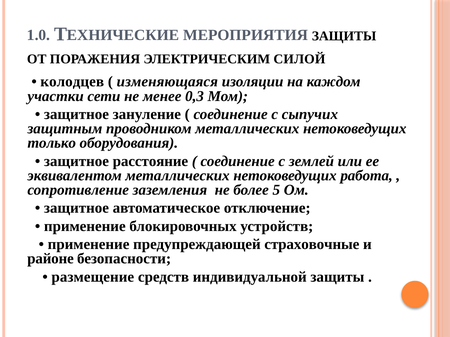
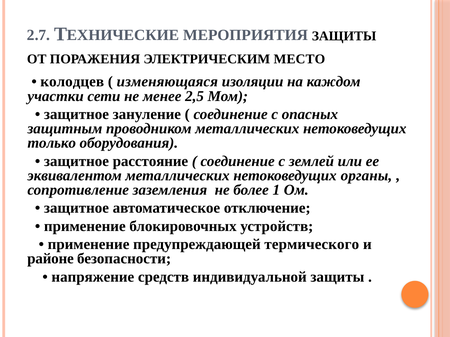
1.0: 1.0 -> 2.7
СИЛОЙ: СИЛОЙ -> МЕСТО
0,3: 0,3 -> 2,5
сыпучих: сыпучих -> опасных
работа: работа -> органы
5: 5 -> 1
страховочные: страховочные -> термического
размещение: размещение -> напряжение
